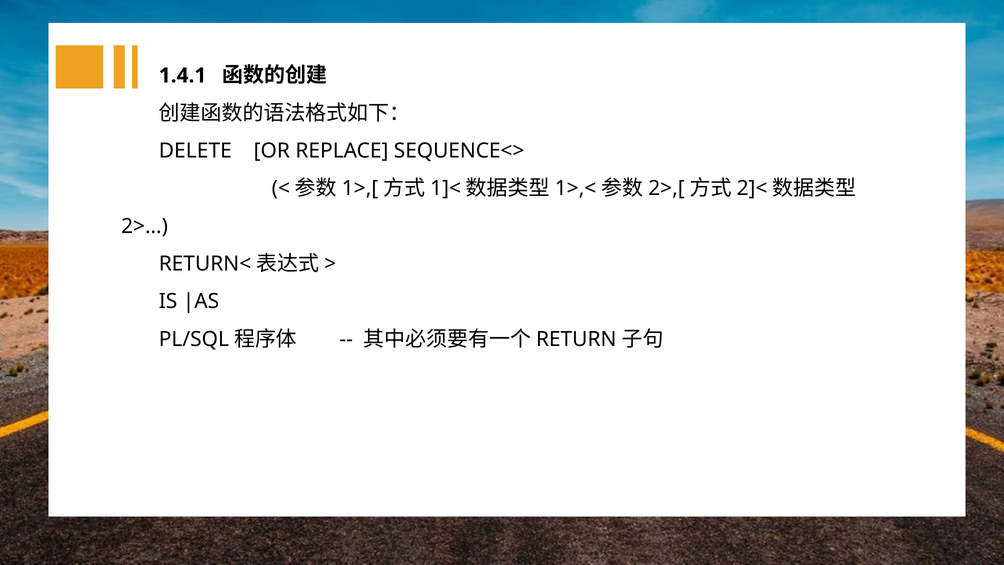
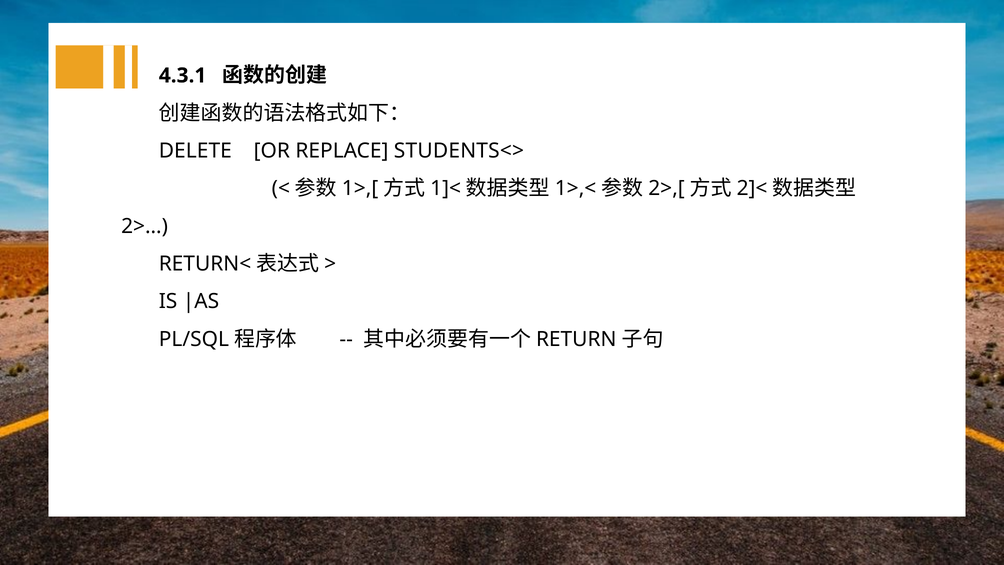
1.4.1: 1.4.1 -> 4.3.1
SEQUENCE<>: SEQUENCE<> -> STUDENTS<>
